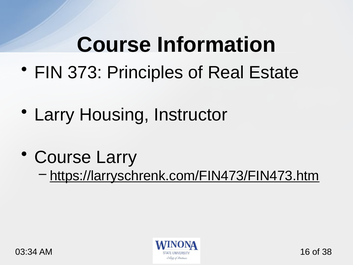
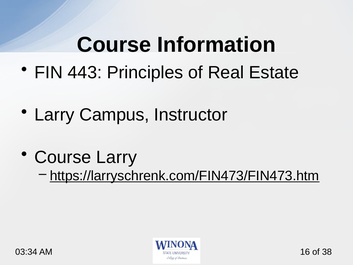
373: 373 -> 443
Housing: Housing -> Campus
